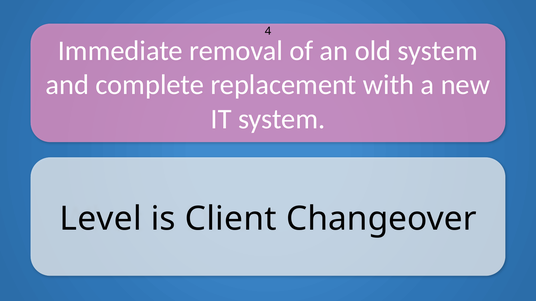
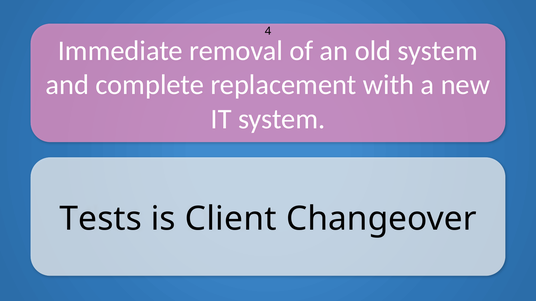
Level: Level -> Tests
